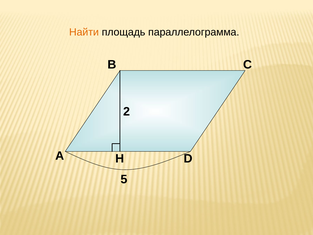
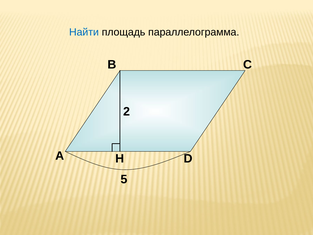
Найти colour: orange -> blue
